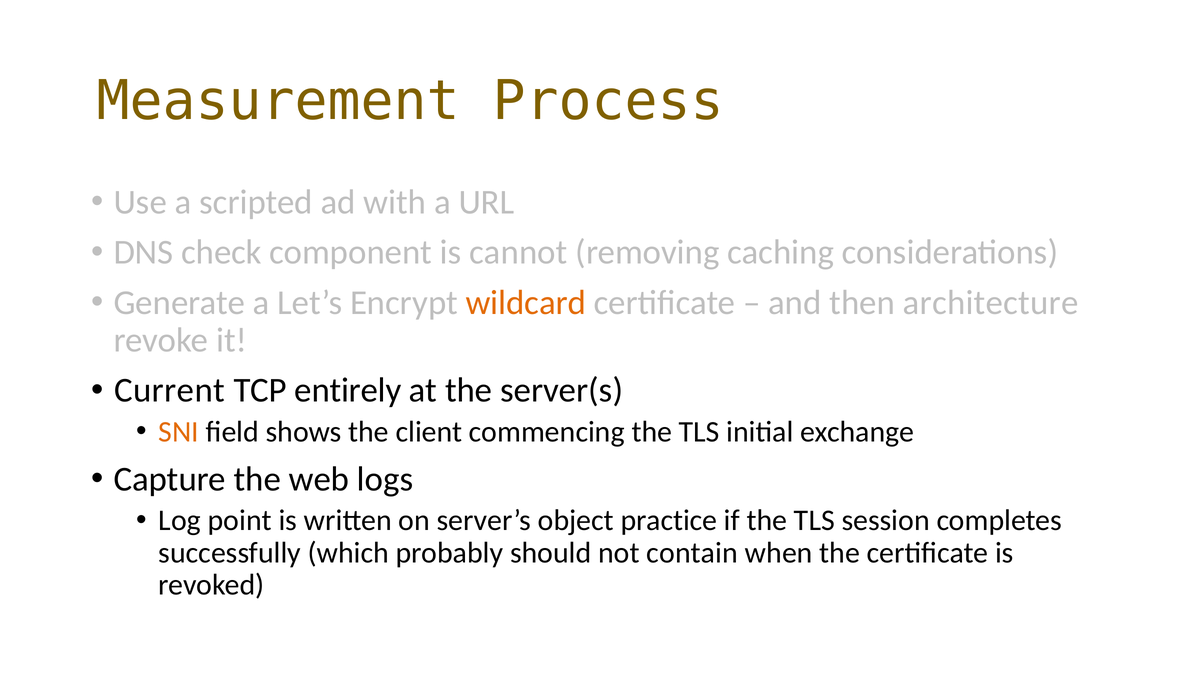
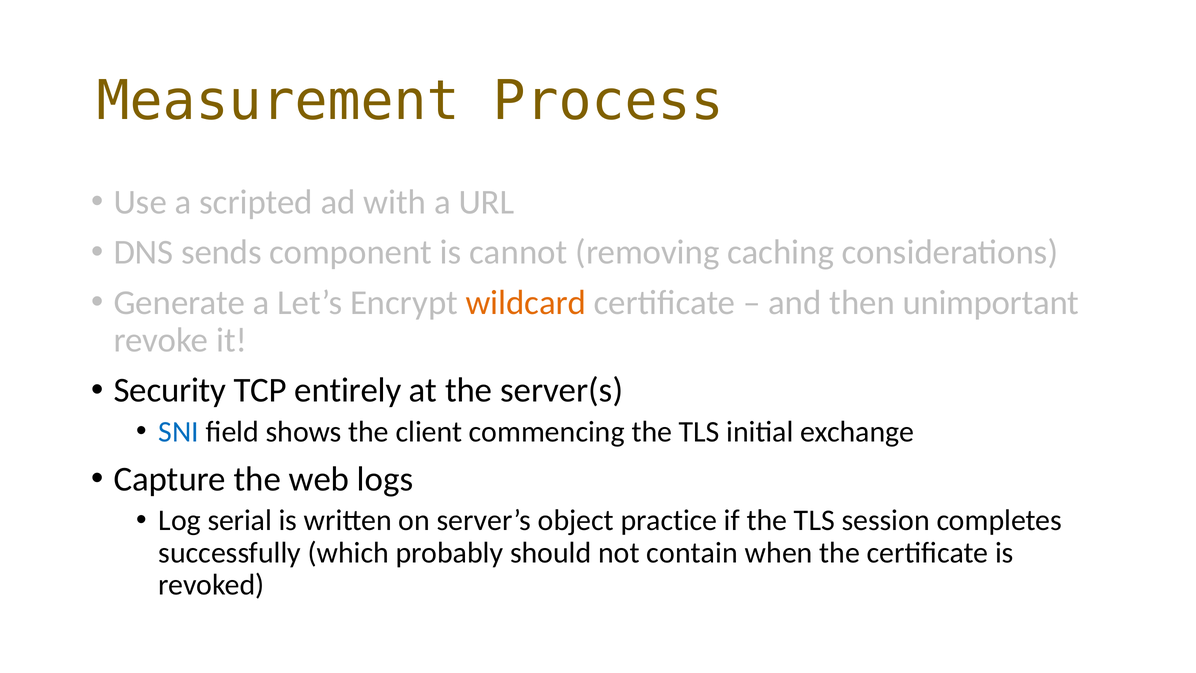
check: check -> sends
architecture: architecture -> unimportant
Current: Current -> Security
SNI colour: orange -> blue
point: point -> serial
